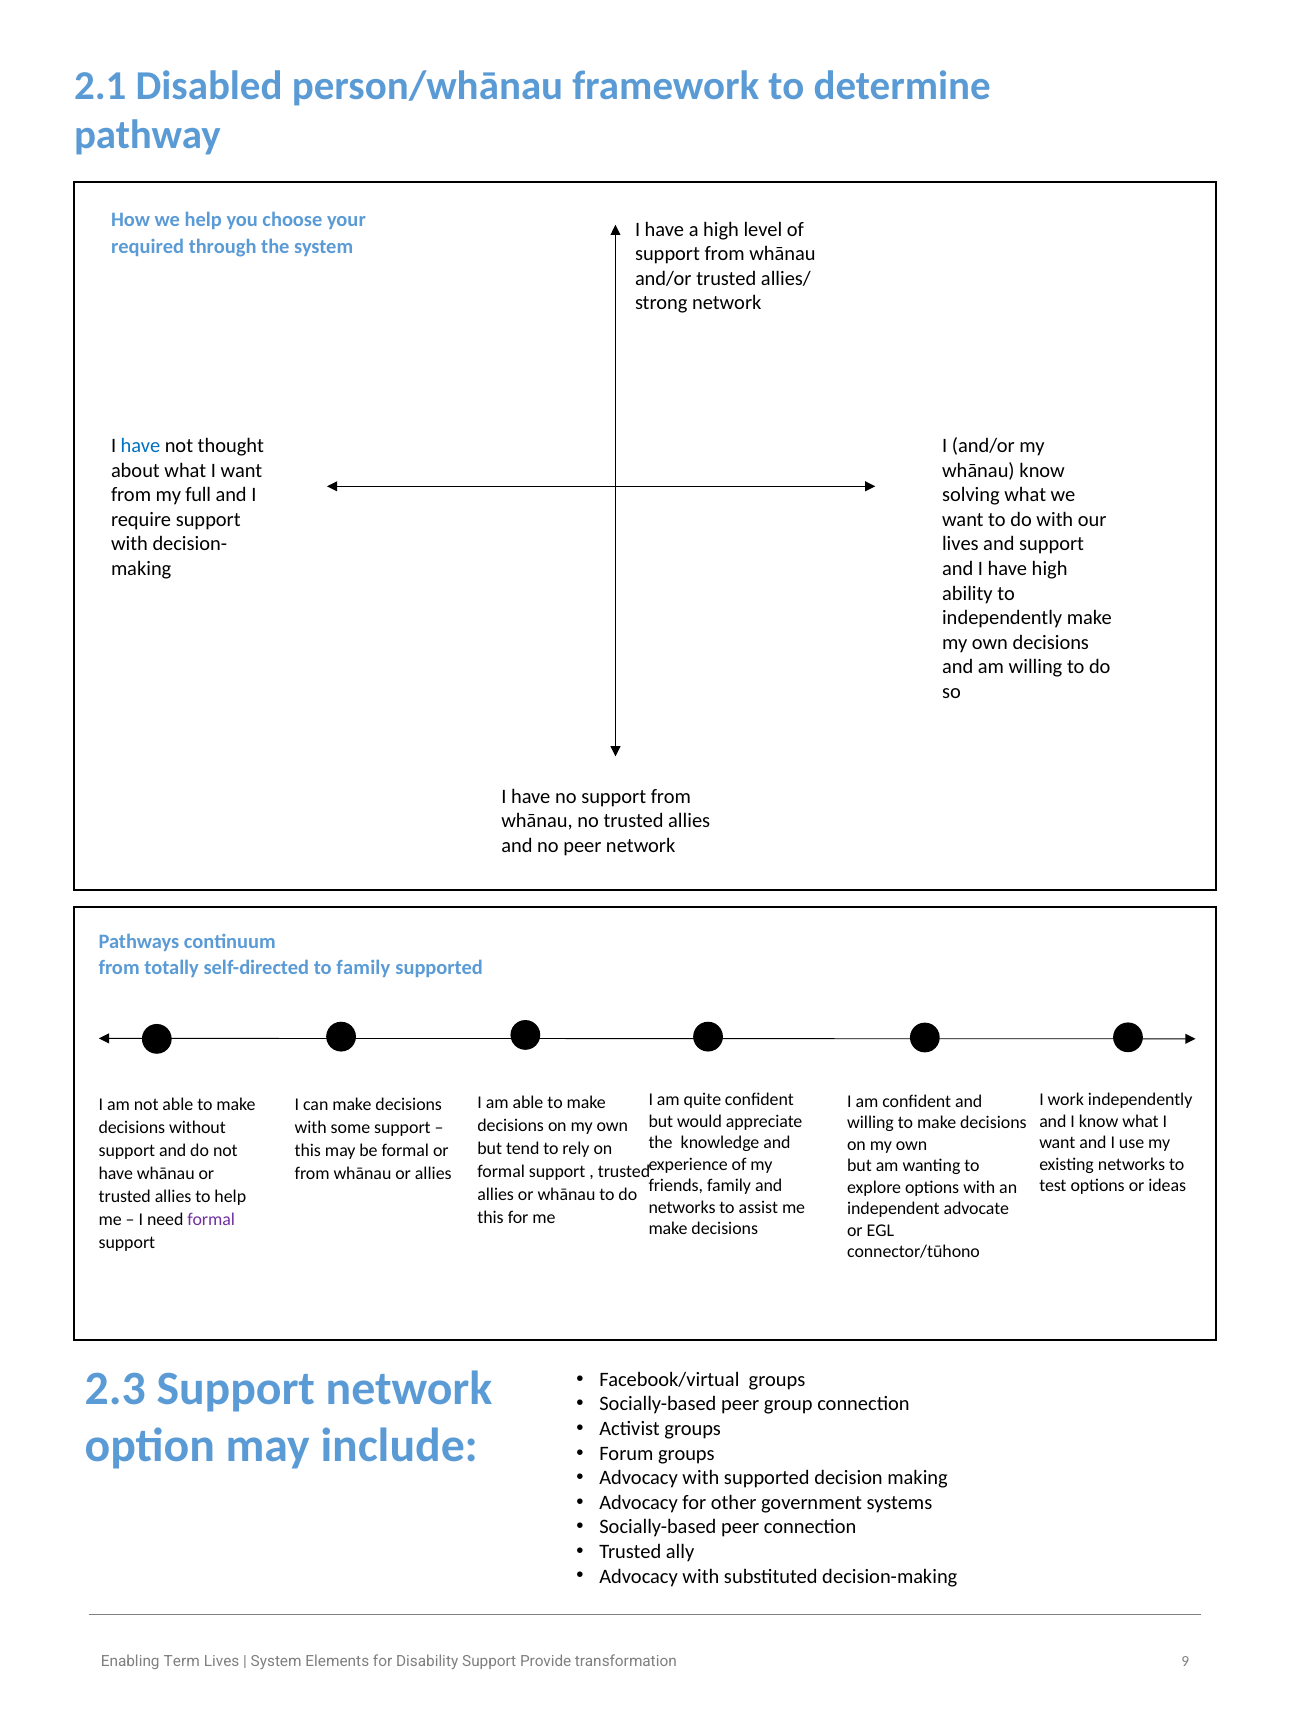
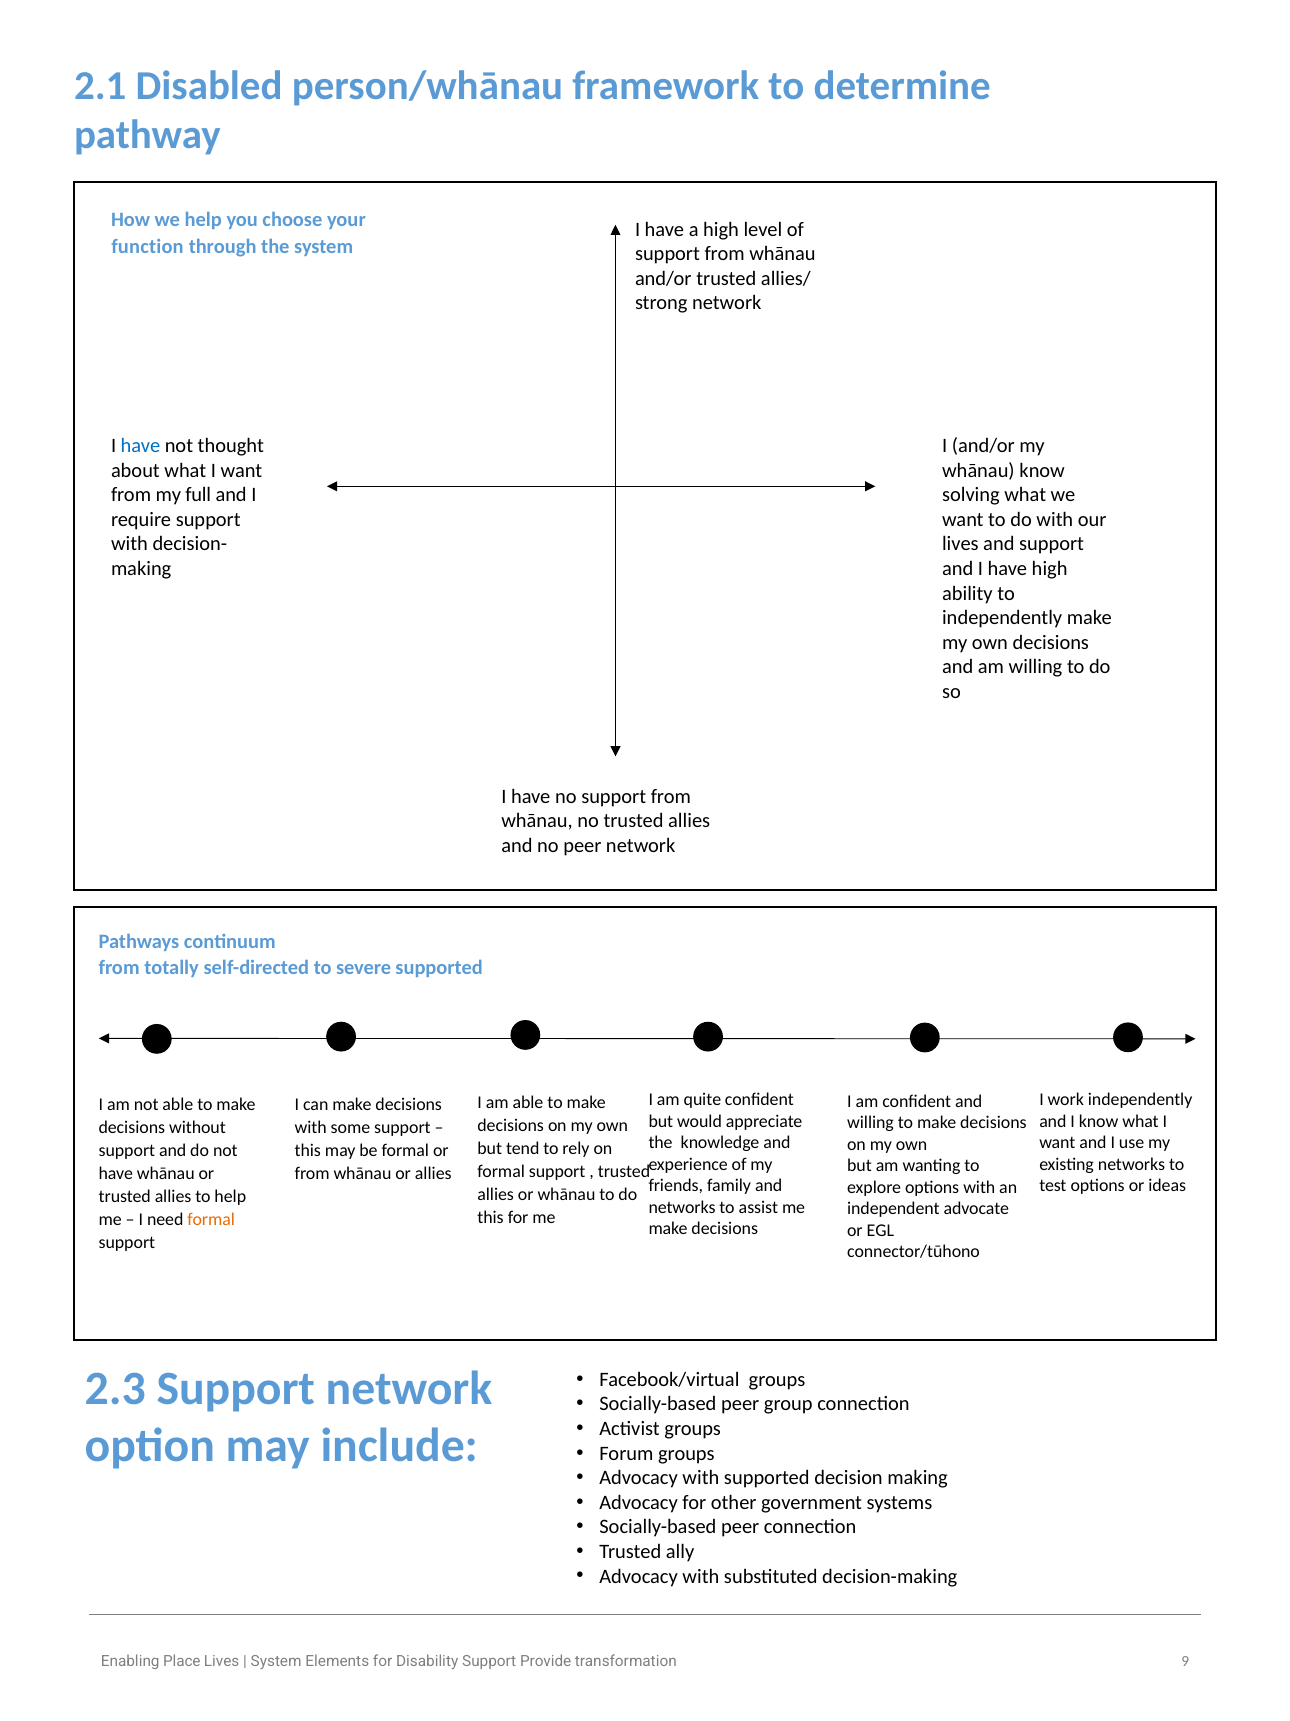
required: required -> function
to family: family -> severe
formal at (211, 1219) colour: purple -> orange
Term: Term -> Place
